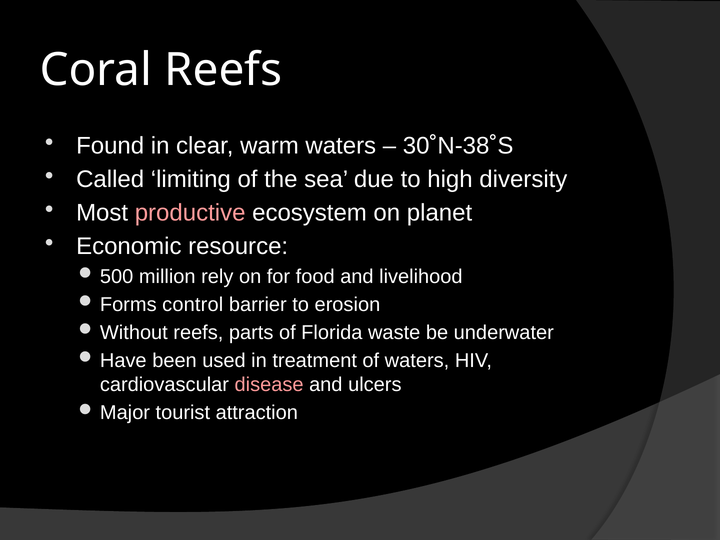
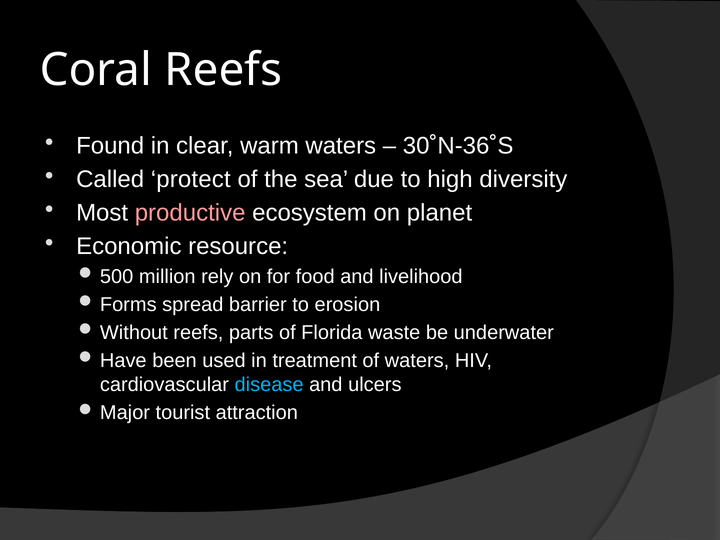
30˚N-38˚S: 30˚N-38˚S -> 30˚N-36˚S
limiting: limiting -> protect
control: control -> spread
disease colour: pink -> light blue
